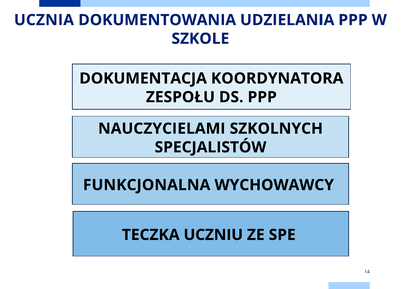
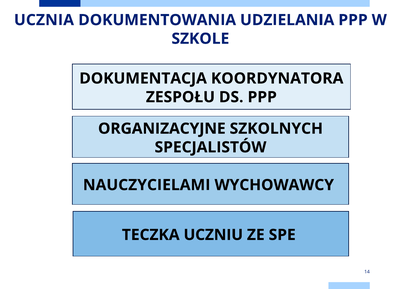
NAUCZYCIELAMI: NAUCZYCIELAMI -> ORGANIZACYJNE
FUNKCJONALNA: FUNKCJONALNA -> NAUCZYCIELAMI
